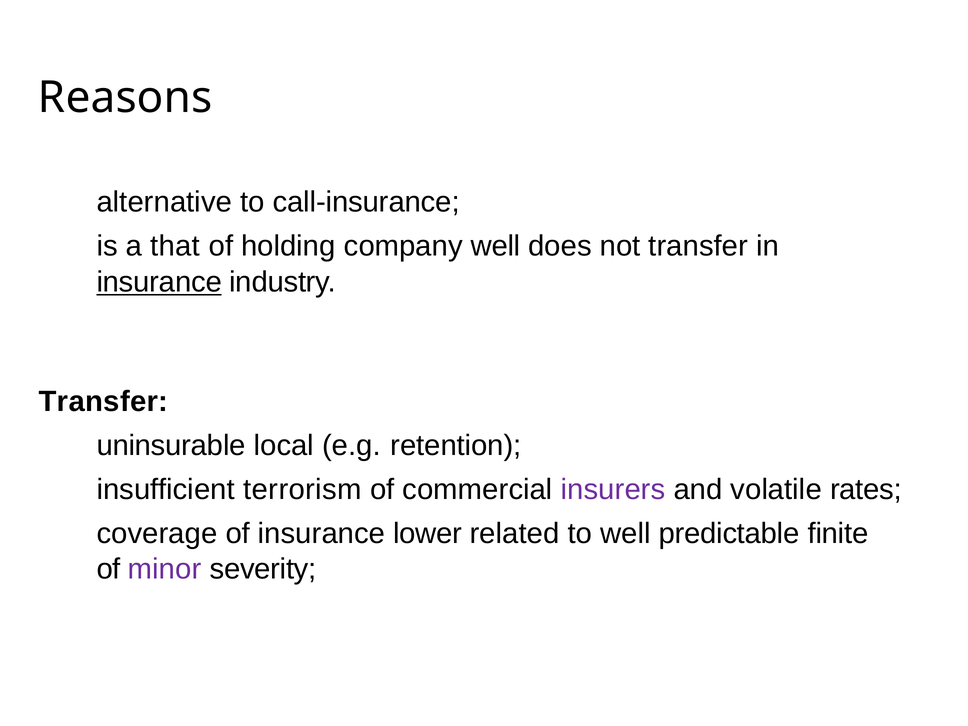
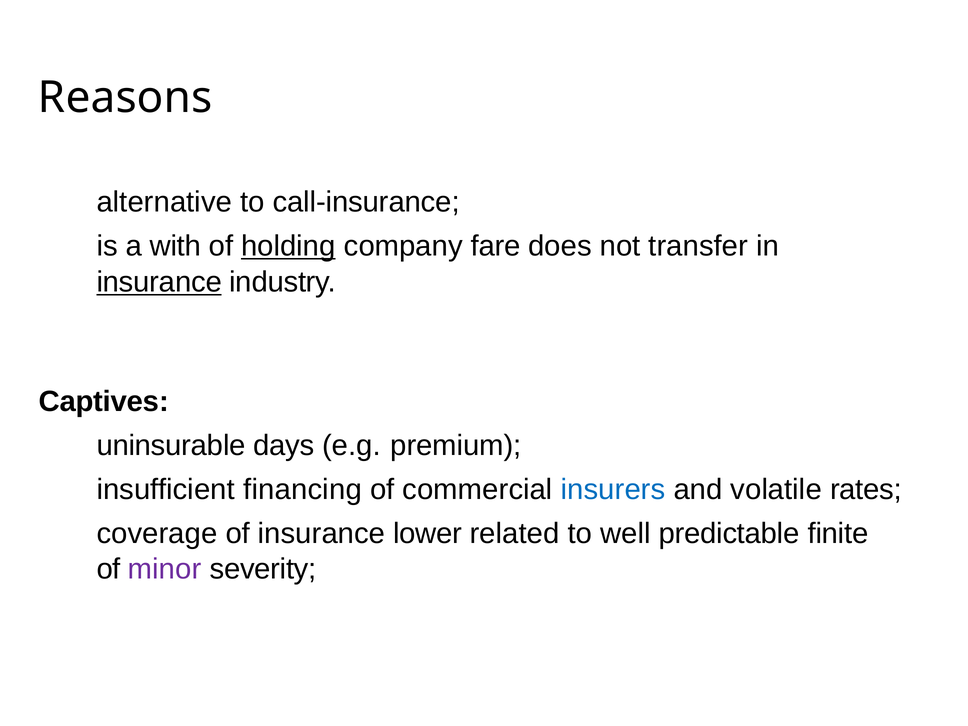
that: that -> with
holding underline: none -> present
company well: well -> fare
Transfer at (103, 402): Transfer -> Captives
local: local -> days
retention: retention -> premium
terrorism: terrorism -> financing
insurers colour: purple -> blue
